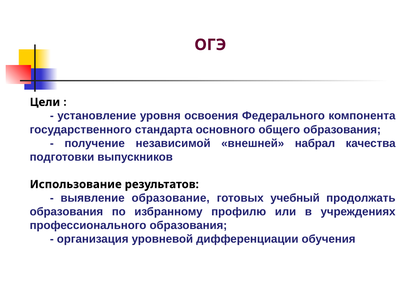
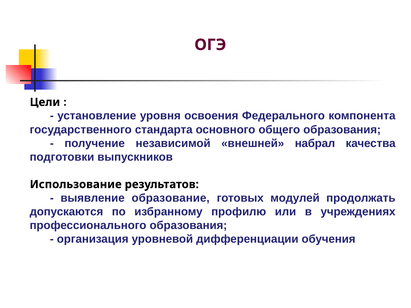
учебный: учебный -> модулей
образования at (66, 212): образования -> допускаются
